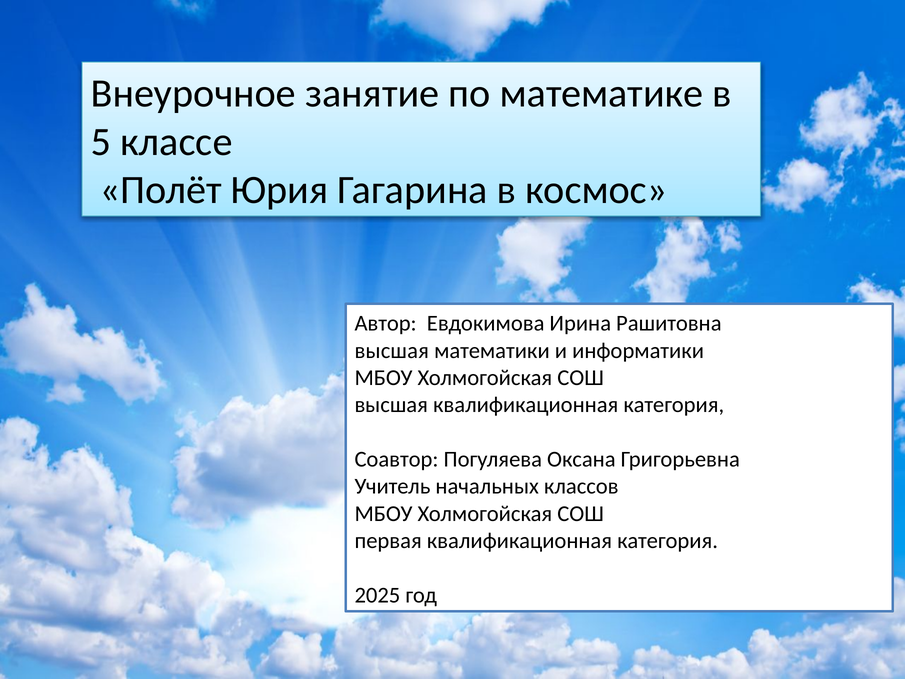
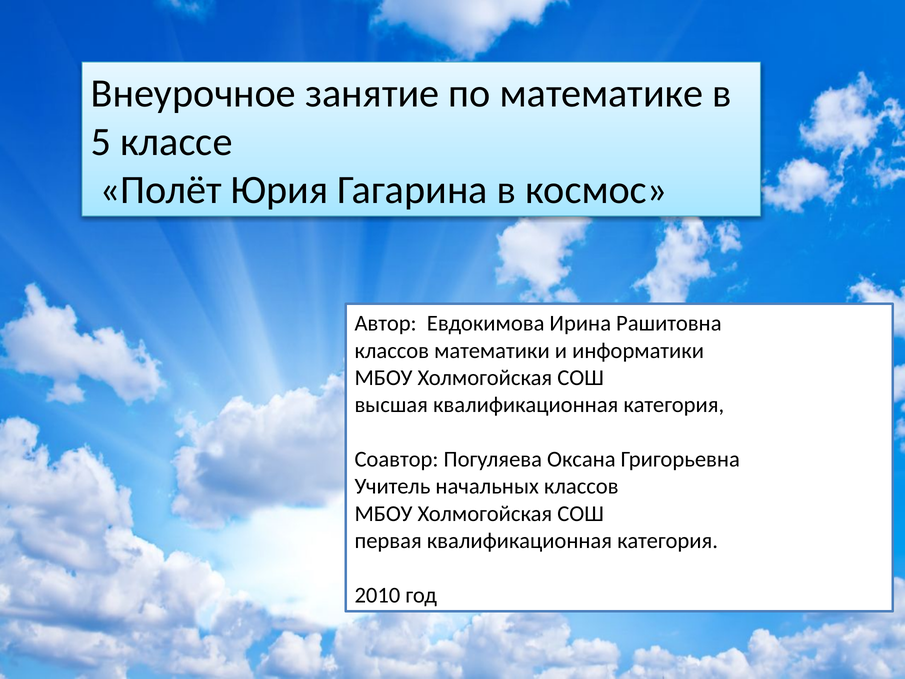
высшая at (392, 350): высшая -> классов
2025: 2025 -> 2010
